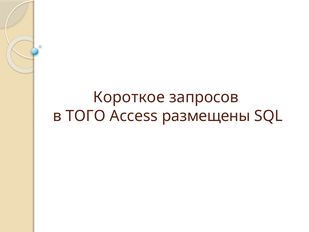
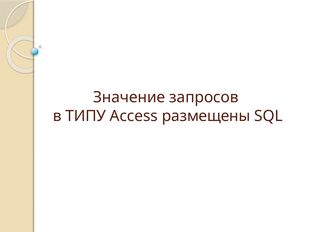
Короткое: Короткое -> Значение
ТОГО: ТОГО -> ТИПУ
